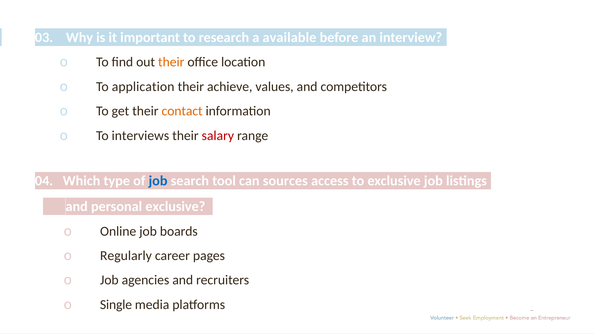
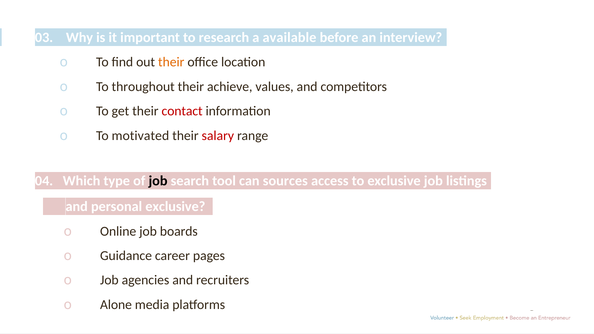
application: application -> throughout
contact colour: orange -> red
interviews: interviews -> motivated
job at (158, 181) colour: blue -> black
Regularly: Regularly -> Guidance
Single: Single -> Alone
